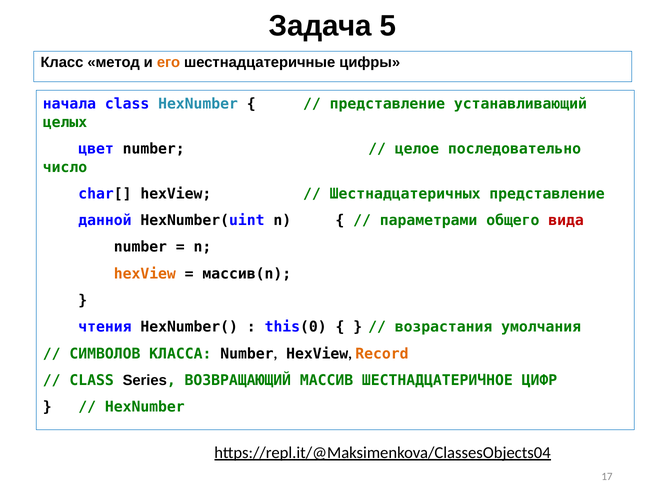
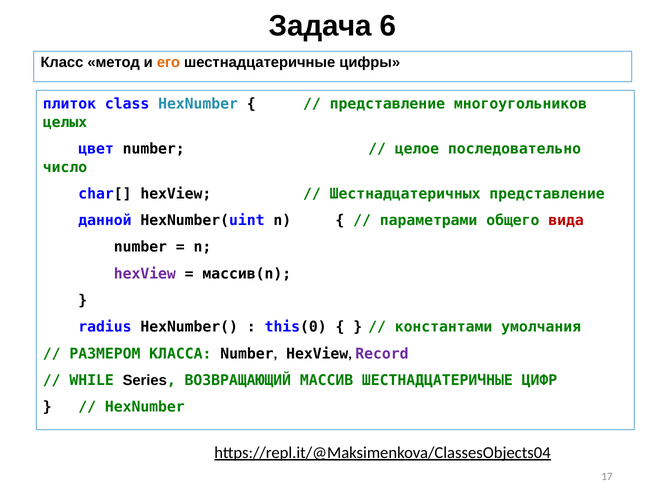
5: 5 -> 6
начала: начала -> плиток
устанавливающий: устанавливающий -> многоугольников
hexView at (145, 274) colour: orange -> purple
чтения: чтения -> radius
возрастания: возрастания -> константами
СИМВОЛОВ: СИМВОЛОВ -> РАЗМЕРОМ
Record colour: orange -> purple
CLASS at (92, 380): CLASS -> WHILE
МАССИВ ШЕСТНАДЦАТЕРИЧНОЕ: ШЕСТНАДЦАТЕРИЧНОЕ -> ШЕСТНАДЦАТЕРИЧНЫЕ
